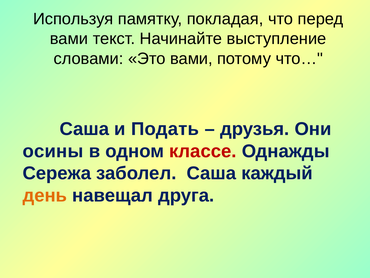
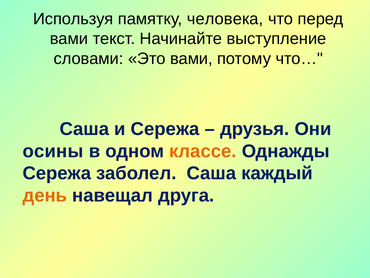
покладая: покладая -> человека
и Подать: Подать -> Сережа
классе colour: red -> orange
